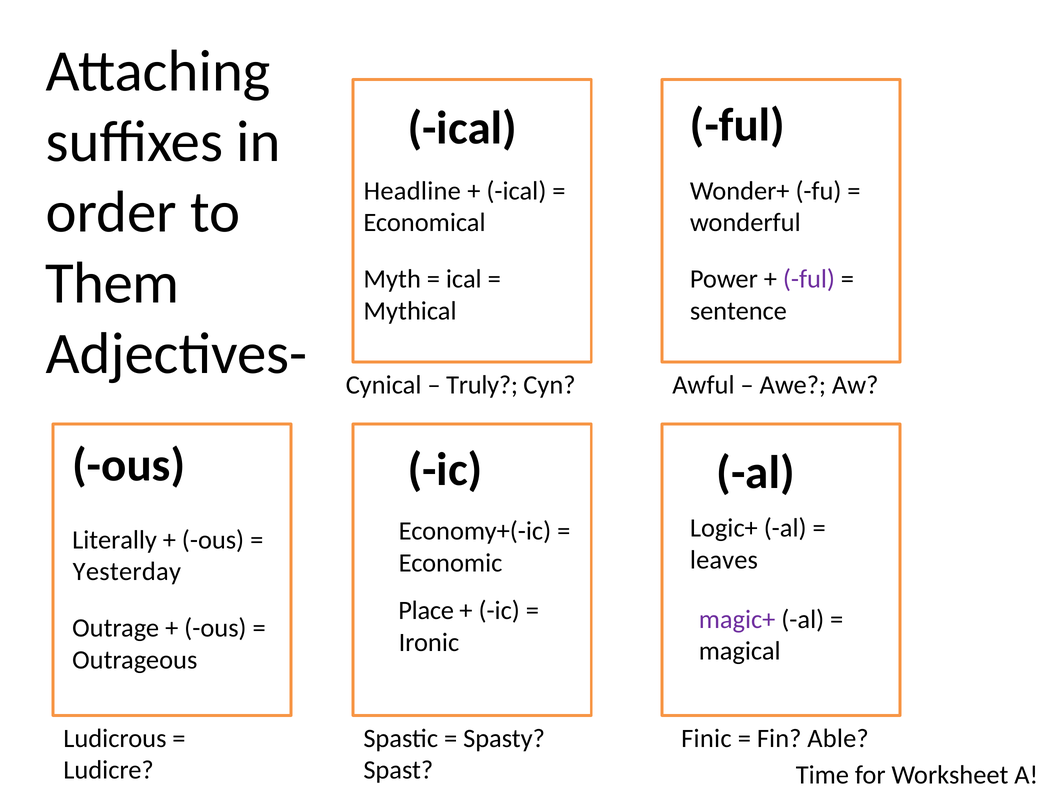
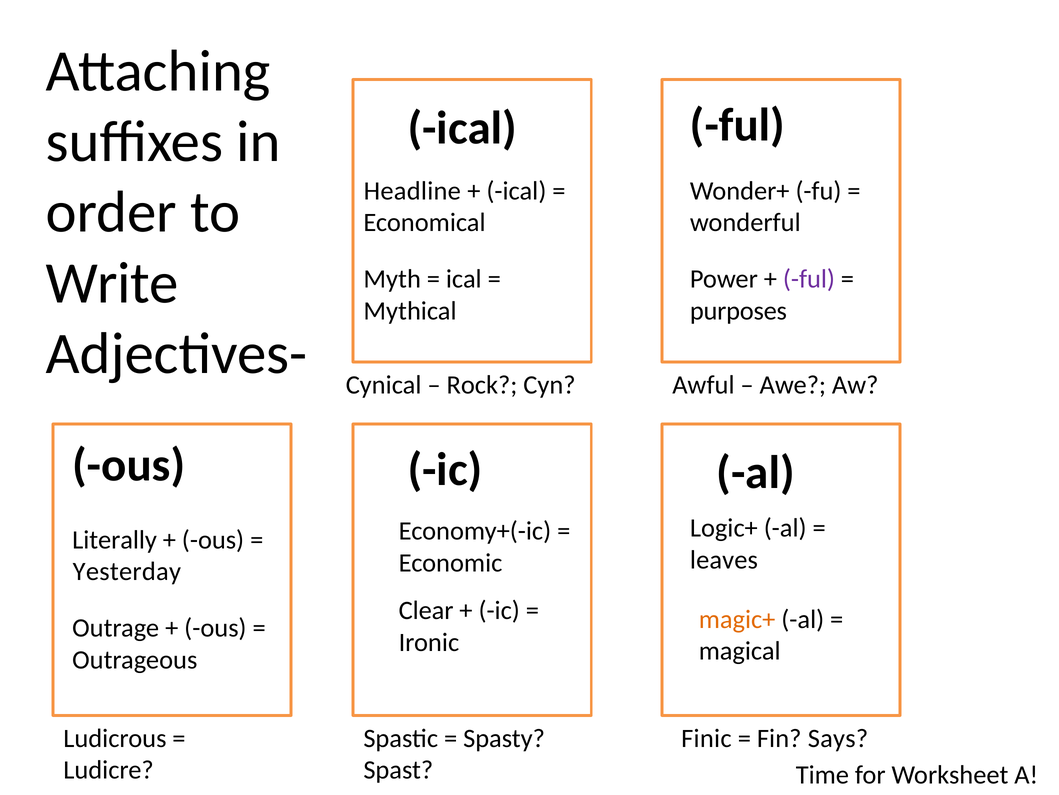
Them: Them -> Write
sentence: sentence -> purposes
Truly: Truly -> Rock
Place: Place -> Clear
magic+ colour: purple -> orange
Able: Able -> Says
